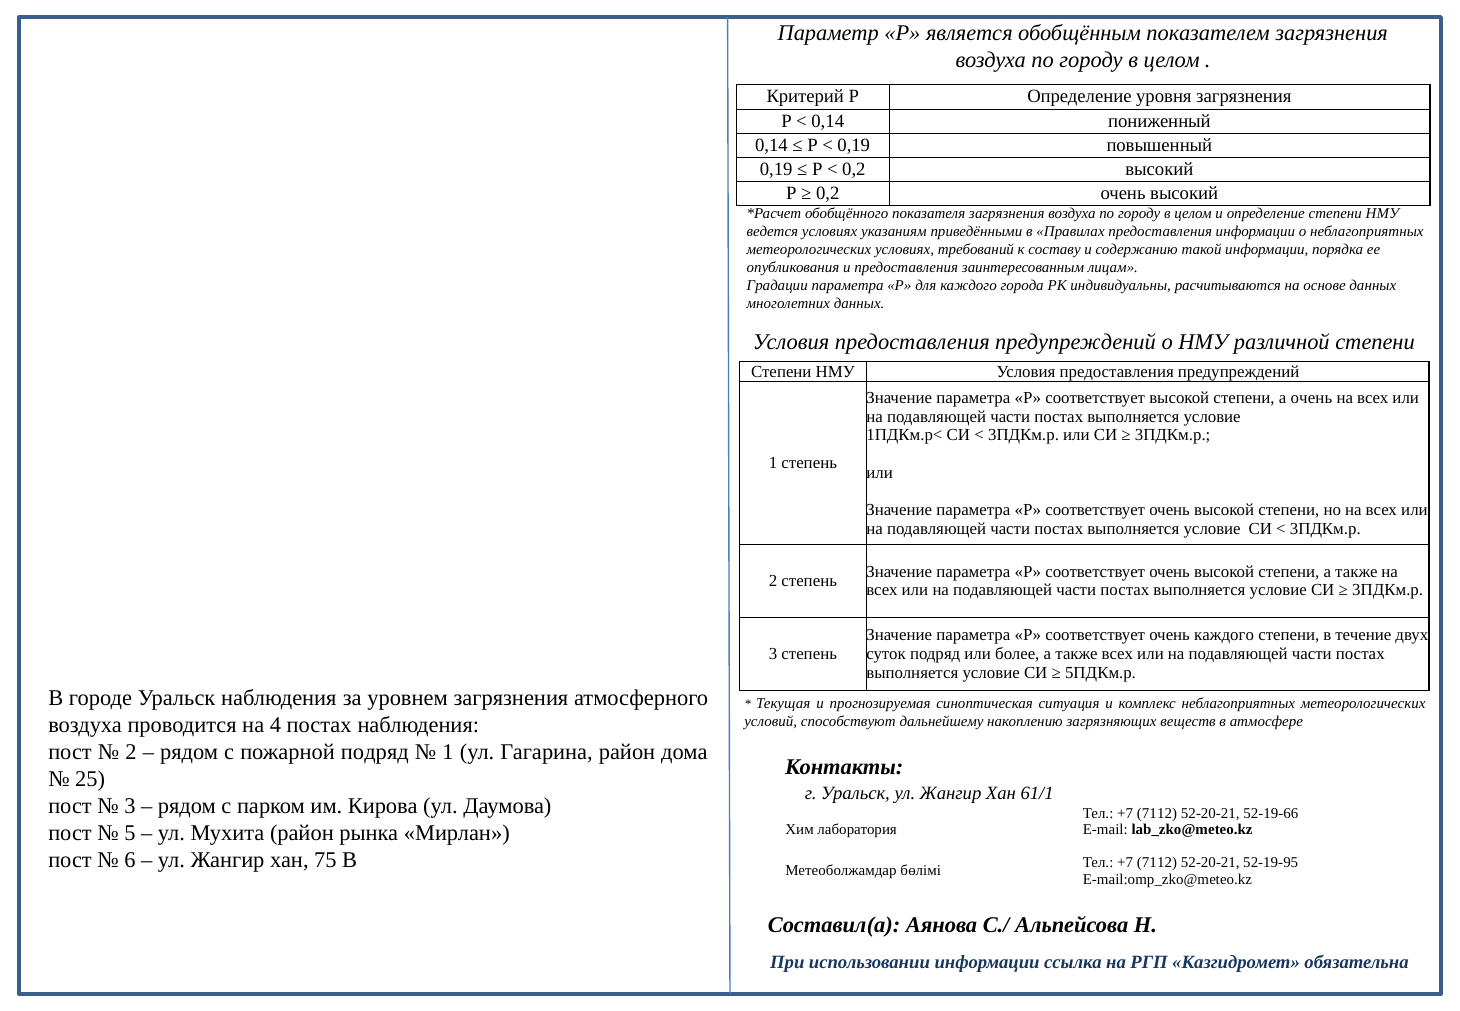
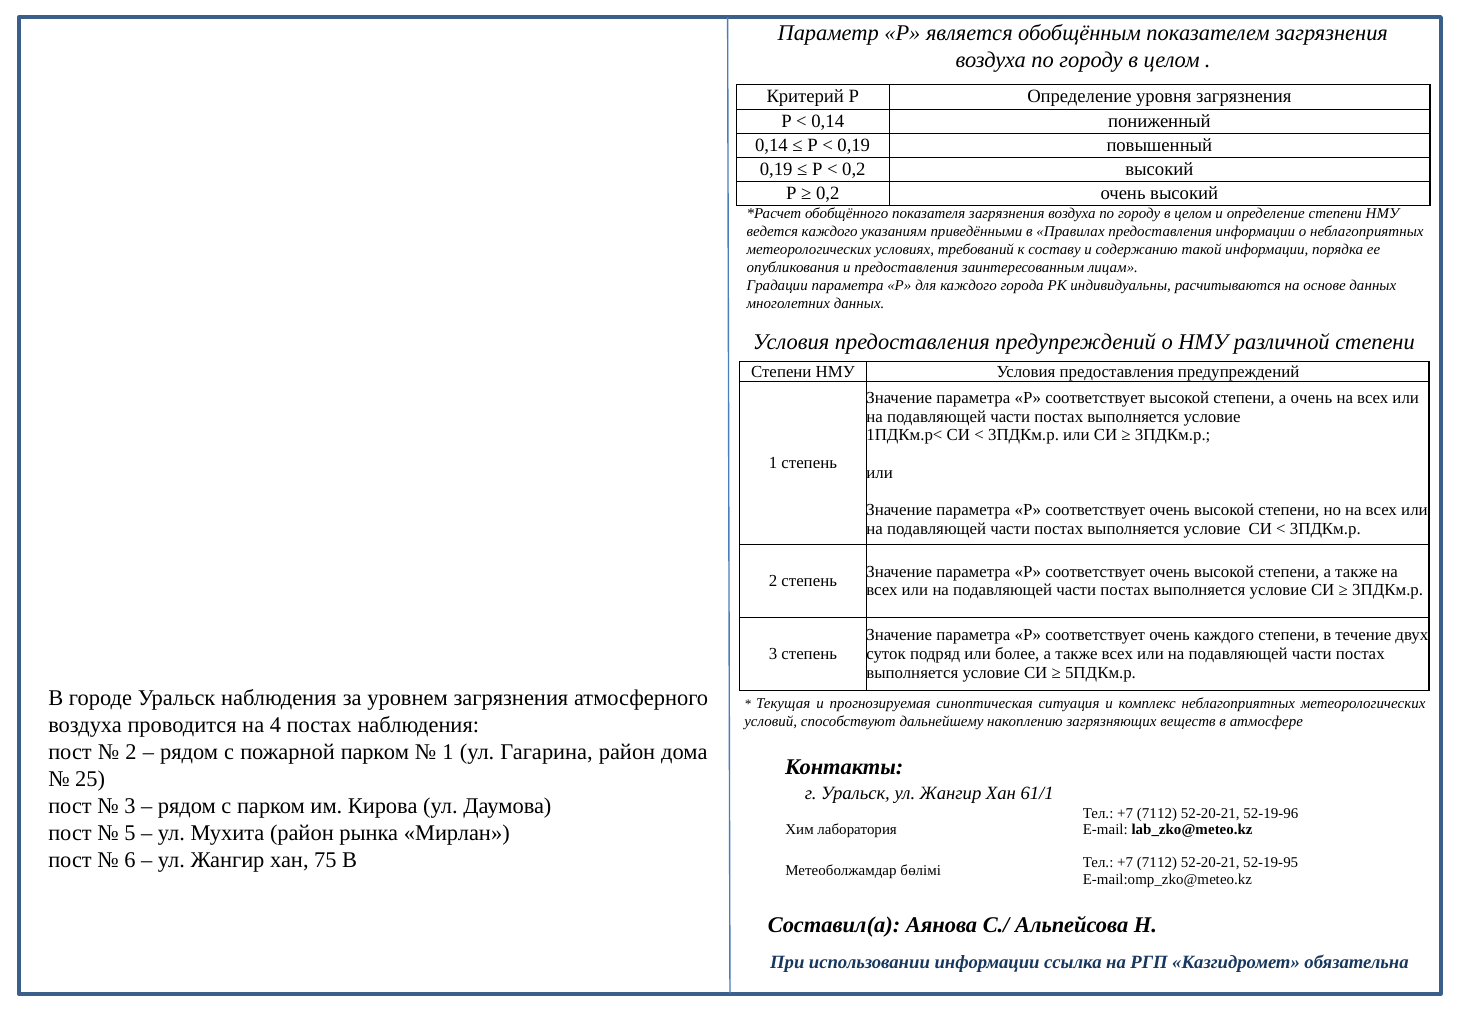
ведется условиях: условиях -> каждого
пожарной подряд: подряд -> парком
52-19-66: 52-19-66 -> 52-19-96
